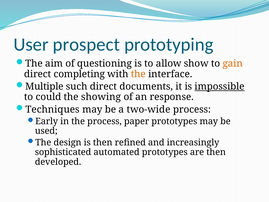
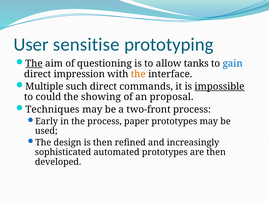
prospect: prospect -> sensitise
The at (34, 63) underline: none -> present
show: show -> tanks
gain colour: orange -> blue
completing: completing -> impression
documents: documents -> commands
response: response -> proposal
two-wide: two-wide -> two-front
